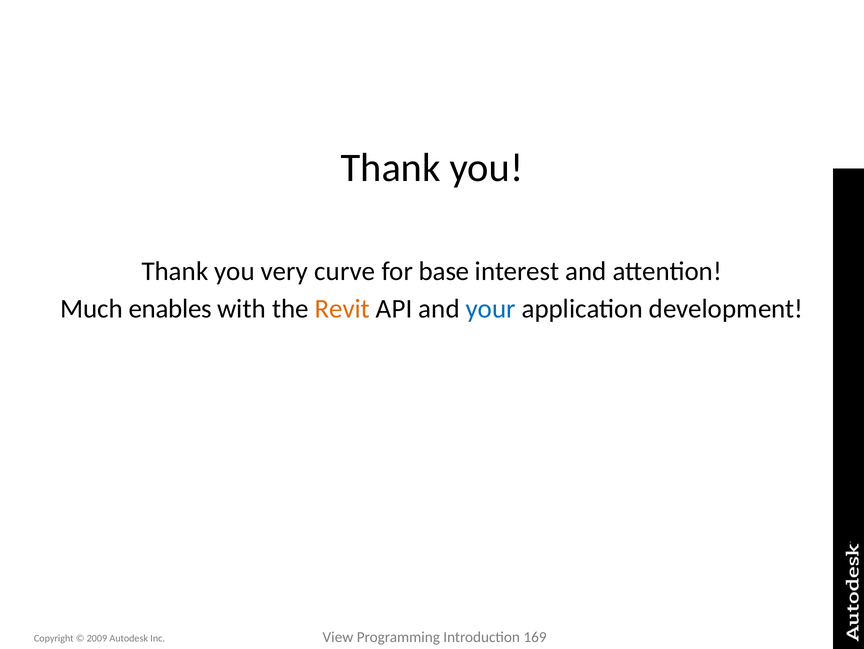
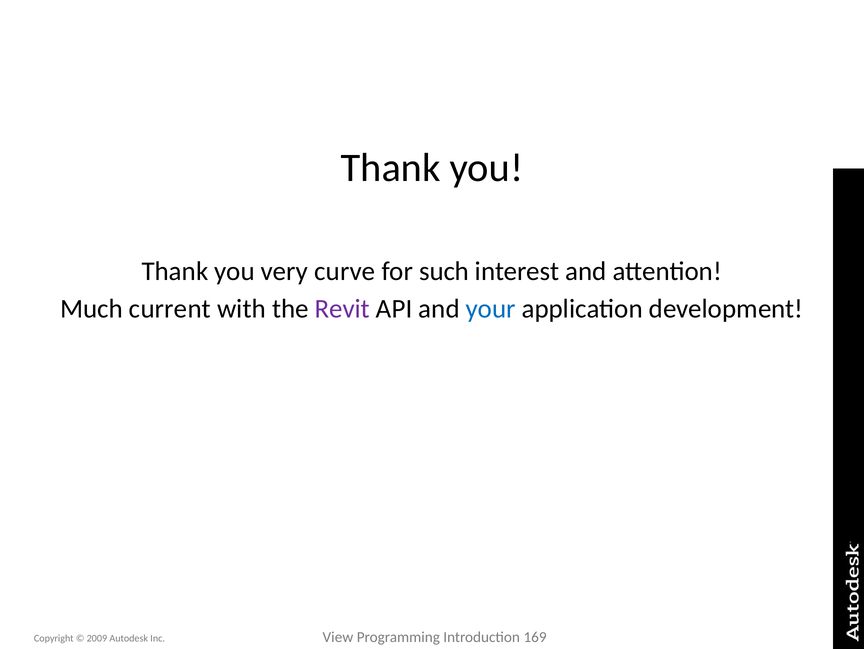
base: base -> such
enables: enables -> current
Revit colour: orange -> purple
